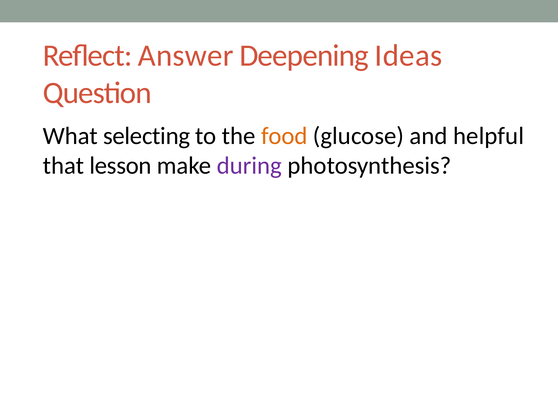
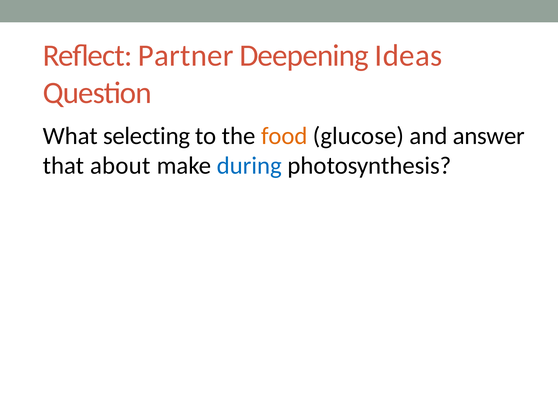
Answer: Answer -> Partner
helpful: helpful -> answer
lesson: lesson -> about
during colour: purple -> blue
